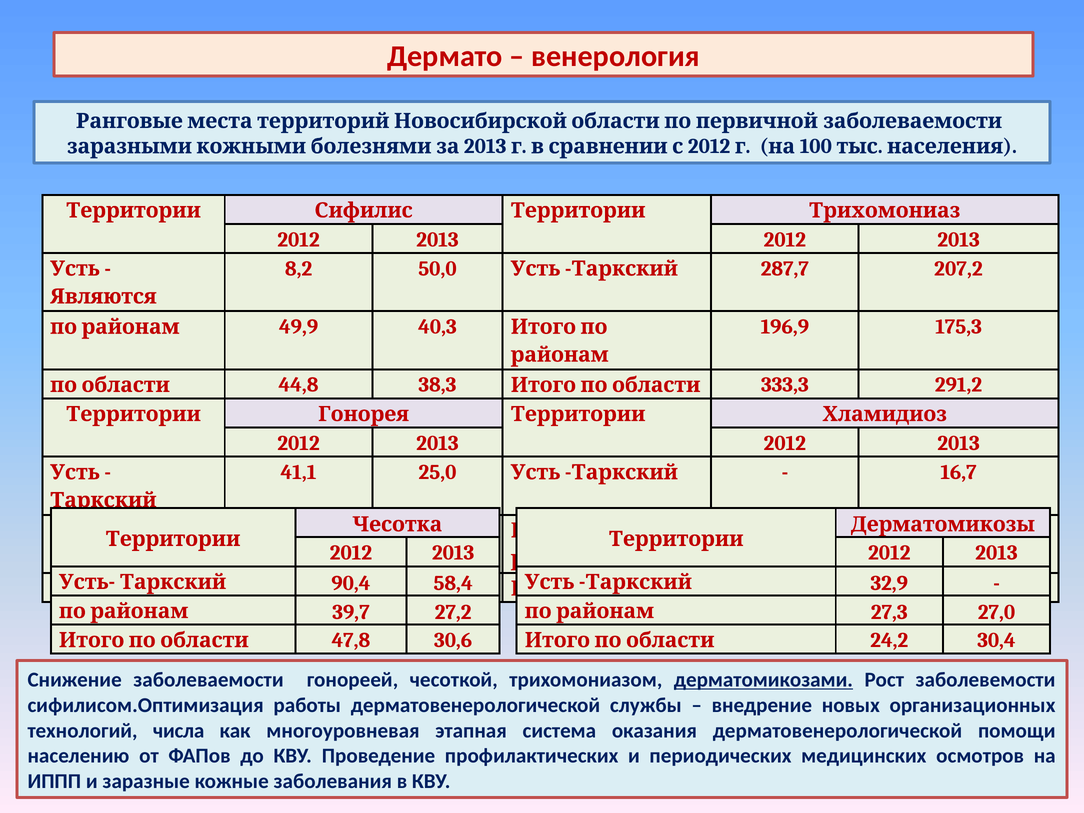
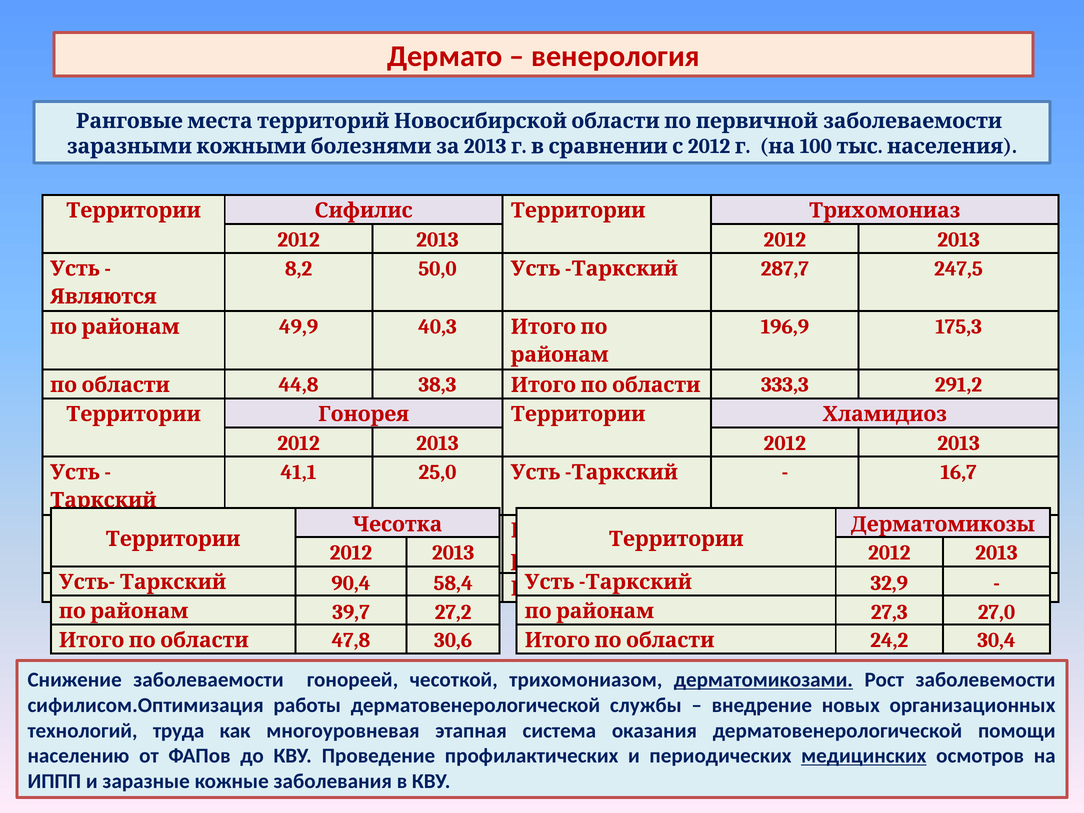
207,2: 207,2 -> 247,5
числа: числа -> труда
медицинских underline: none -> present
